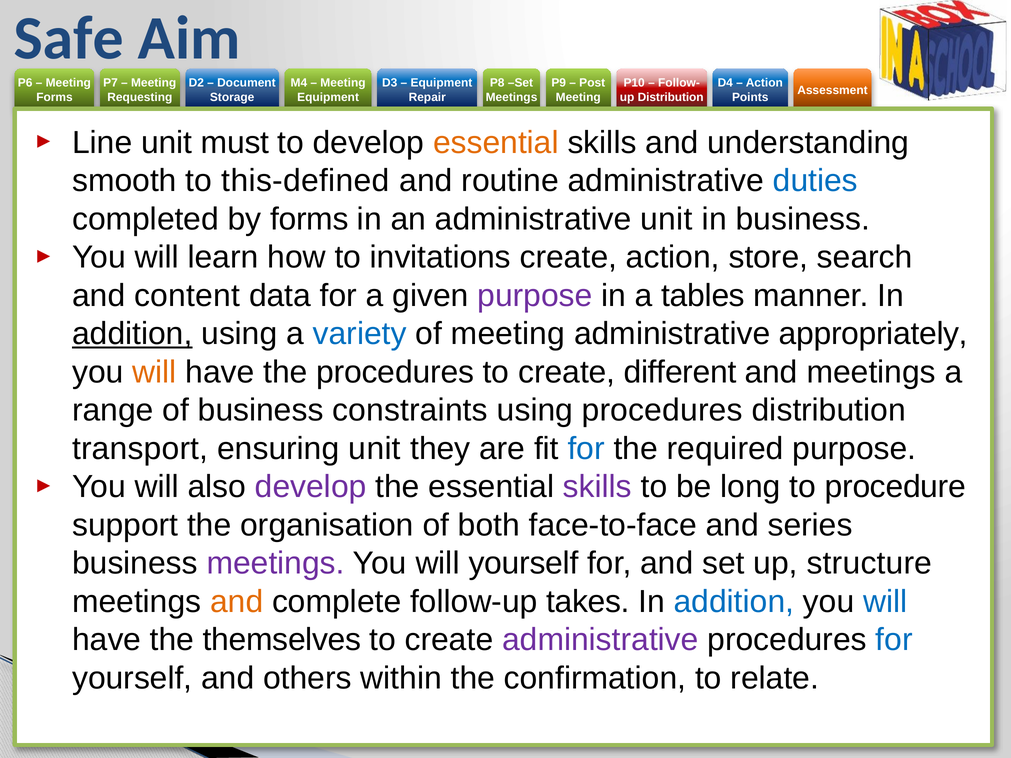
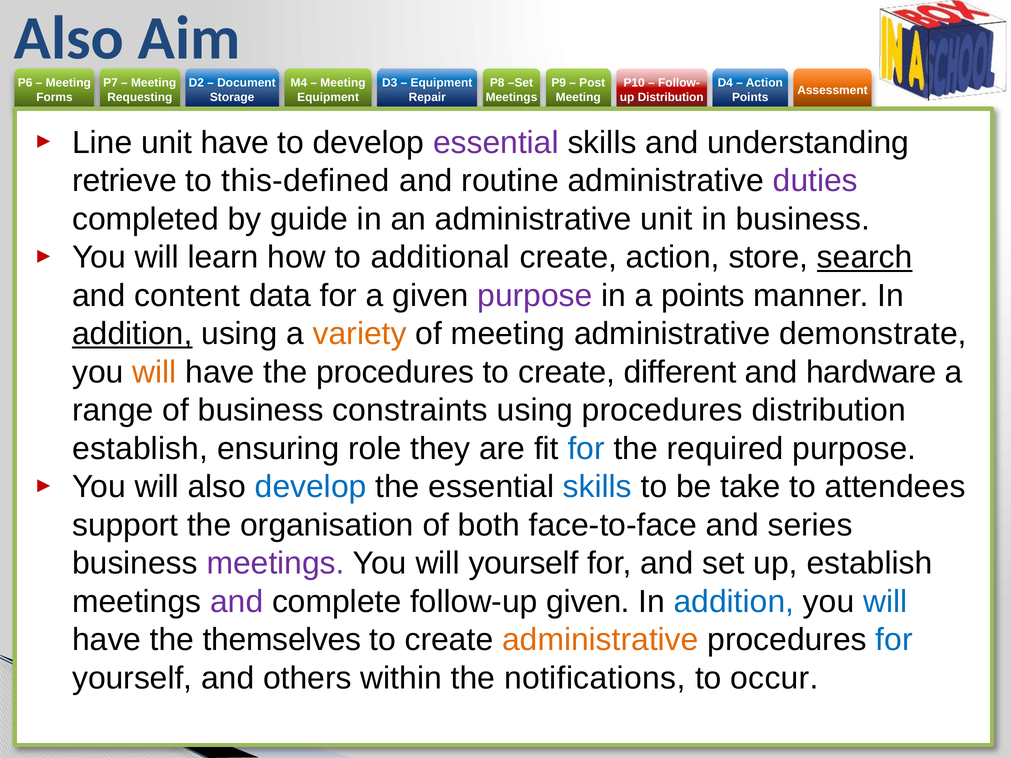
Safe at (69, 39): Safe -> Also
unit must: must -> have
essential at (496, 143) colour: orange -> purple
smooth: smooth -> retrieve
duties colour: blue -> purple
by forms: forms -> guide
invitations: invitations -> additional
search underline: none -> present
a tables: tables -> points
variety colour: blue -> orange
appropriately: appropriately -> demonstrate
and meetings: meetings -> hardware
transport at (140, 449): transport -> establish
ensuring unit: unit -> role
develop at (311, 487) colour: purple -> blue
skills at (597, 487) colour: purple -> blue
long: long -> take
procedure: procedure -> attendees
up structure: structure -> establish
and at (237, 602) colour: orange -> purple
follow-up takes: takes -> given
administrative at (600, 640) colour: purple -> orange
confirmation: confirmation -> notifications
relate: relate -> occur
